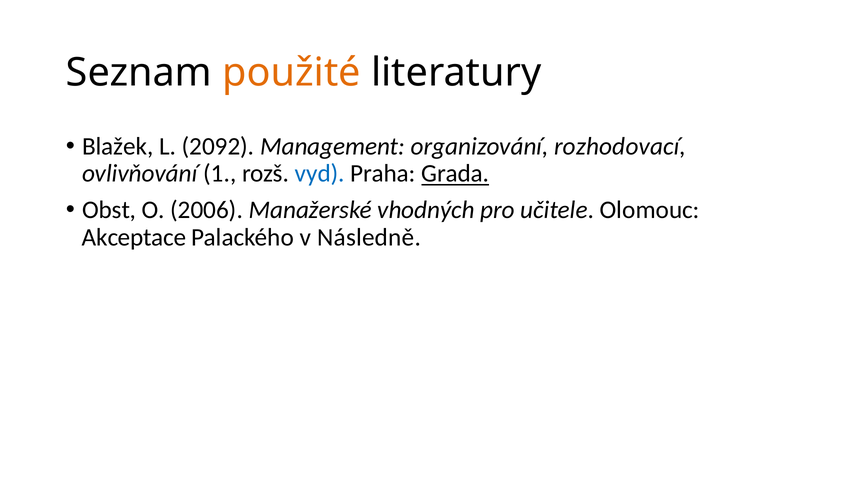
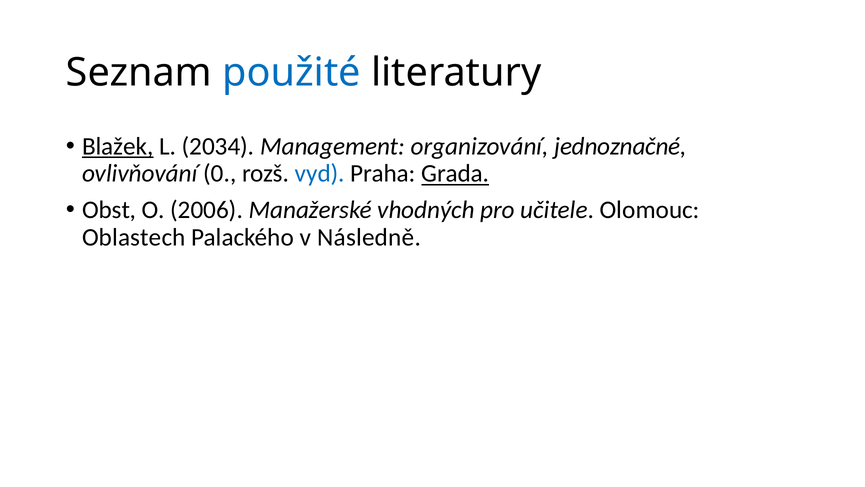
použité colour: orange -> blue
Blažek underline: none -> present
2092: 2092 -> 2034
rozhodovací: rozhodovací -> jednoznačné
1: 1 -> 0
Akceptace: Akceptace -> Oblastech
